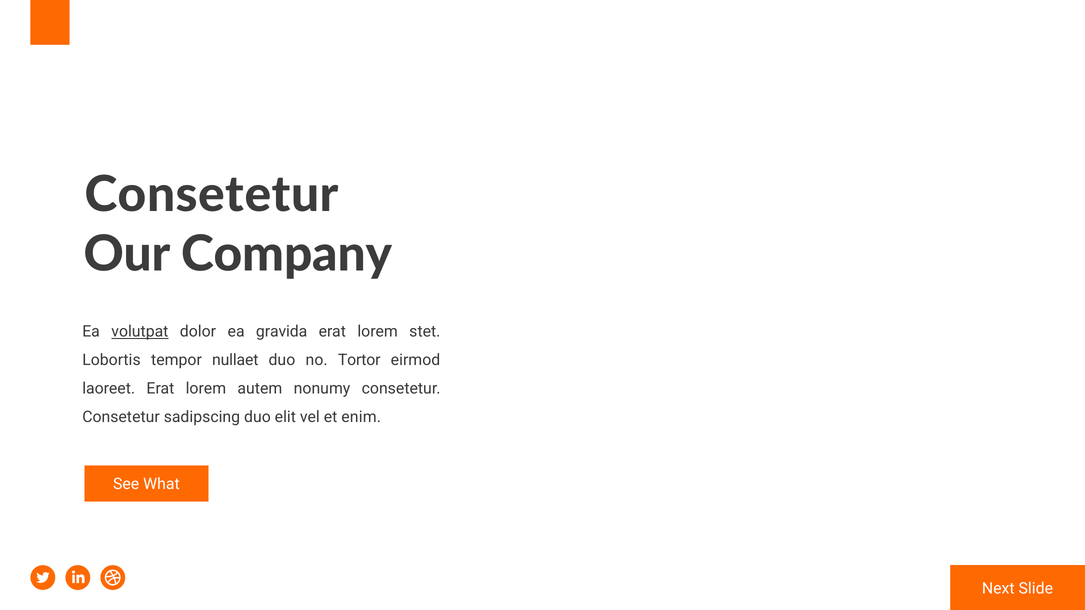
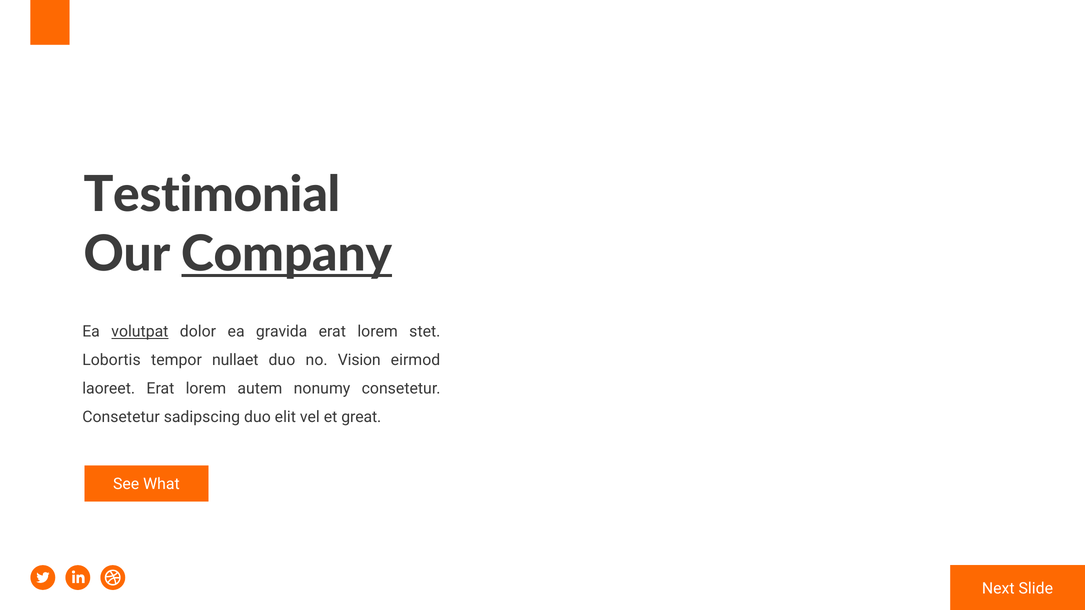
Consetetur at (212, 195): Consetetur -> Testimonial
Company underline: none -> present
Tortor: Tortor -> Vision
enim: enim -> great
